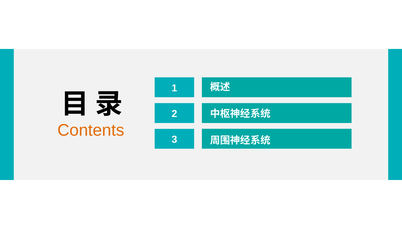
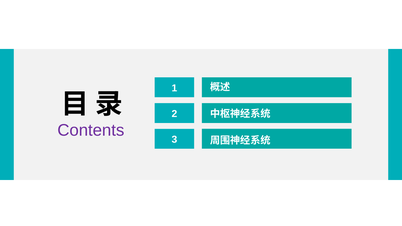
Contents colour: orange -> purple
